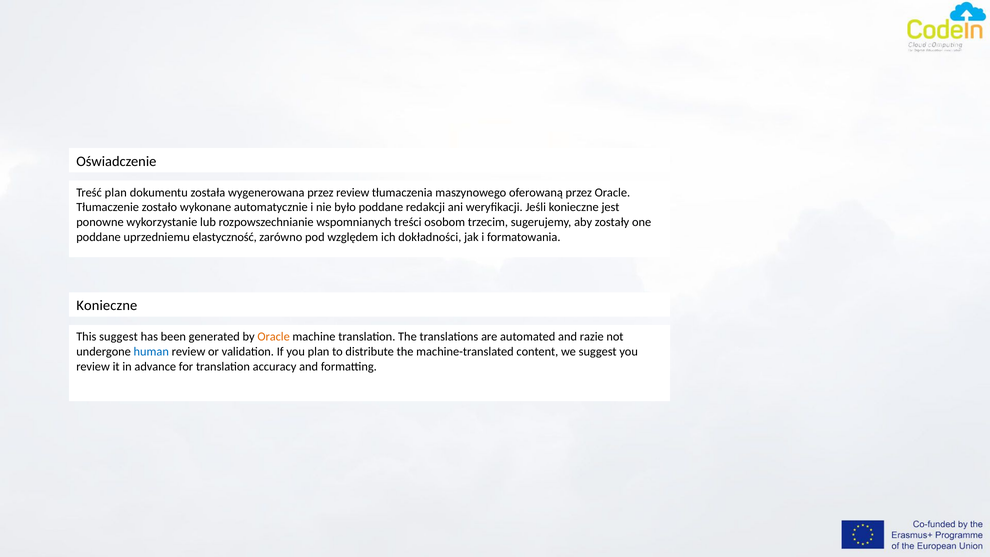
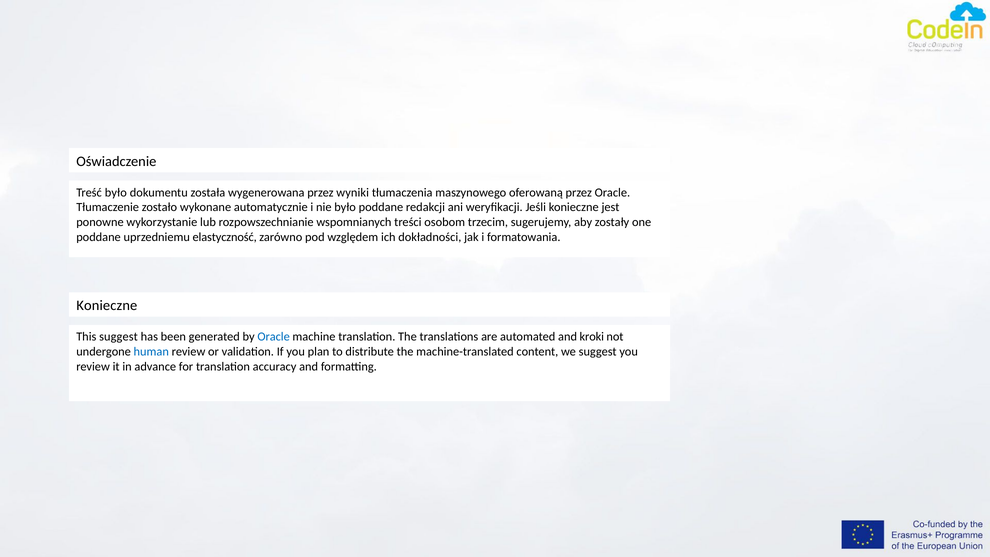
Treść plan: plan -> było
przez review: review -> wyniki
Oracle at (274, 337) colour: orange -> blue
razie: razie -> kroki
